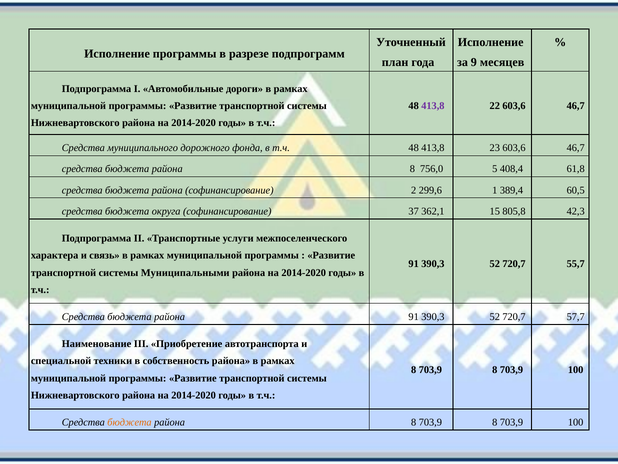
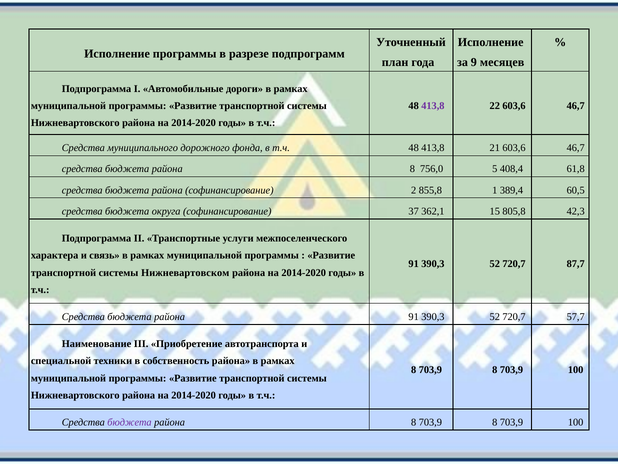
23: 23 -> 21
299,6: 299,6 -> 855,8
55,7: 55,7 -> 87,7
Муниципальными: Муниципальными -> Нижневартовском
бюджета at (129, 422) colour: orange -> purple
